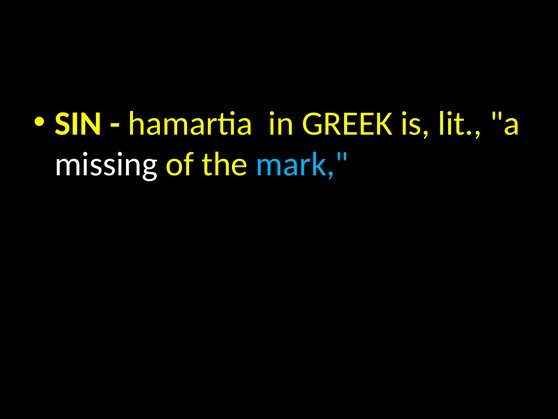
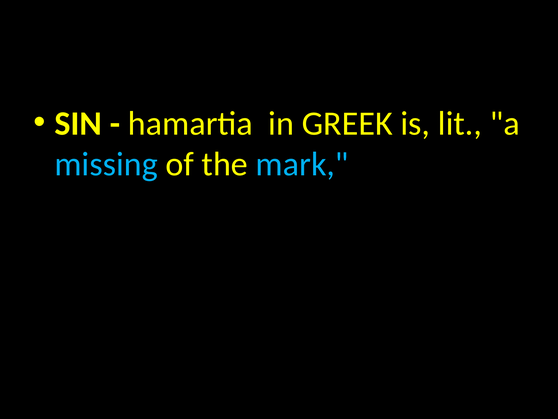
missing colour: white -> light blue
